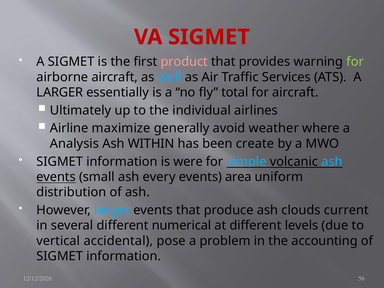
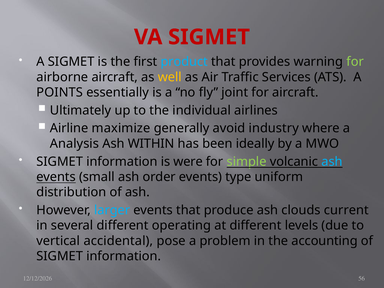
product colour: pink -> light blue
well colour: light blue -> yellow
LARGER at (60, 92): LARGER -> POINTS
total: total -> joint
weather: weather -> industry
create: create -> ideally
simple colour: light blue -> light green
every: every -> order
area: area -> type
numerical: numerical -> operating
